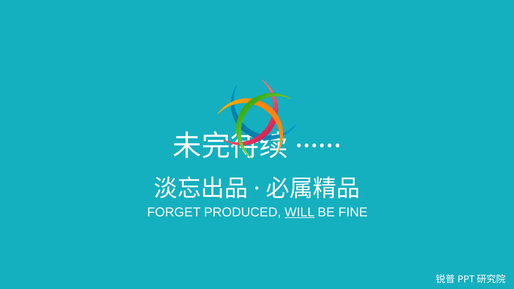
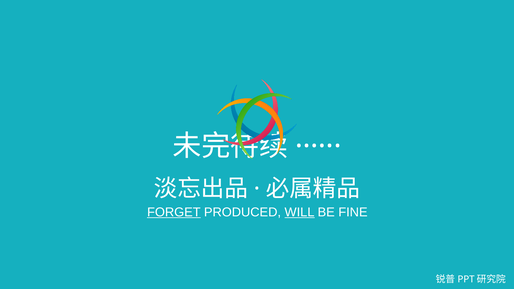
FORGET underline: none -> present
